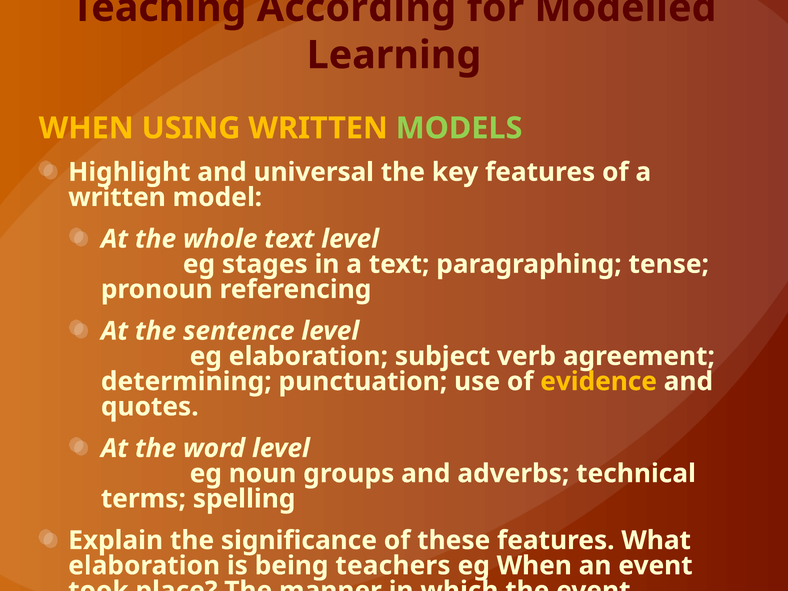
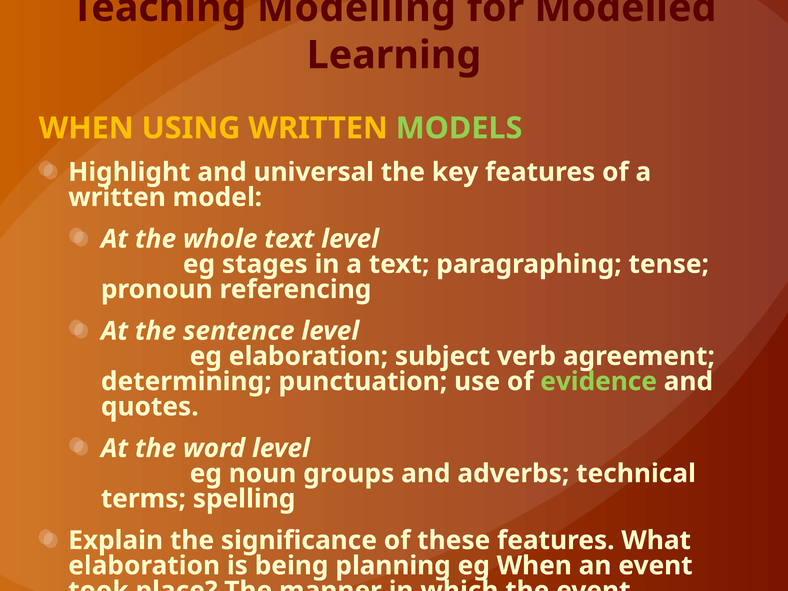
According: According -> Modelling
evidence colour: yellow -> light green
teachers: teachers -> planning
